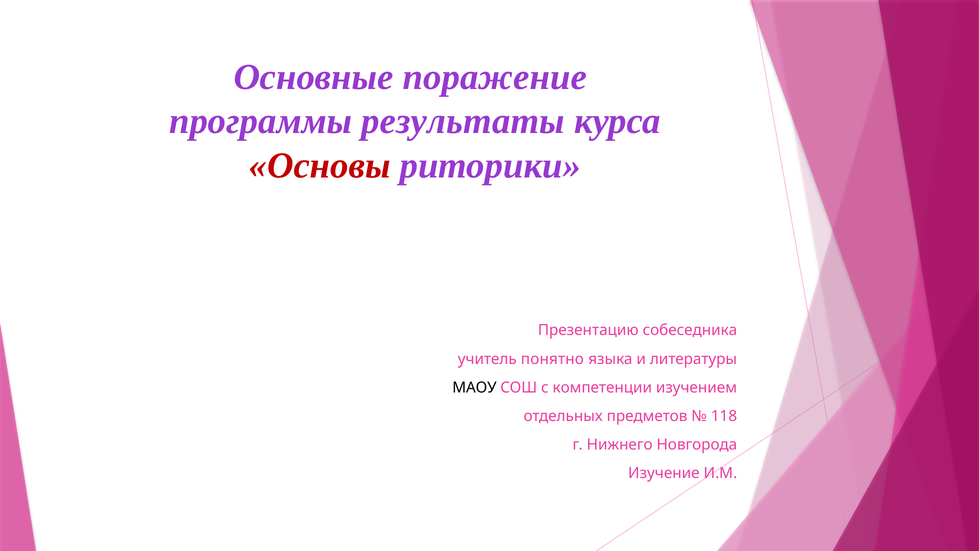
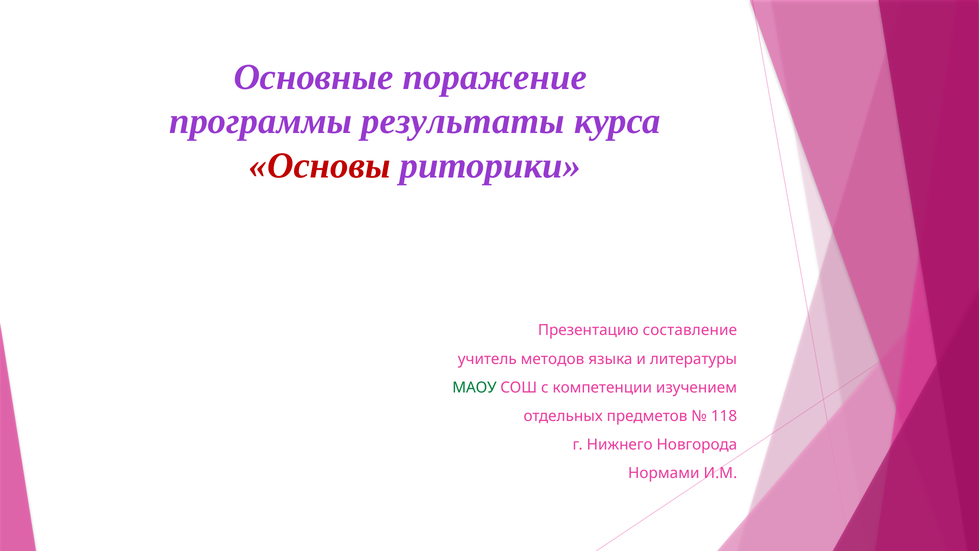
собеседника: собеседника -> составление
понятно: понятно -> методов
МАОУ colour: black -> green
Изучение: Изучение -> Нормами
